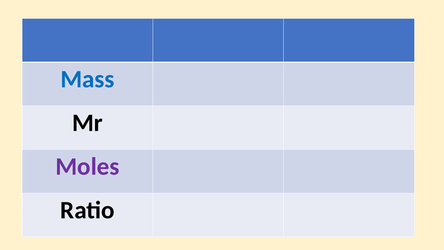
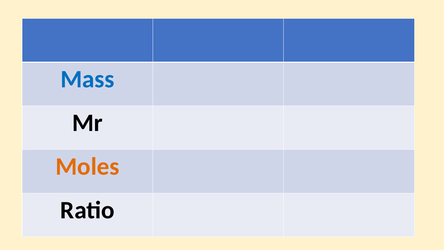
Moles colour: purple -> orange
